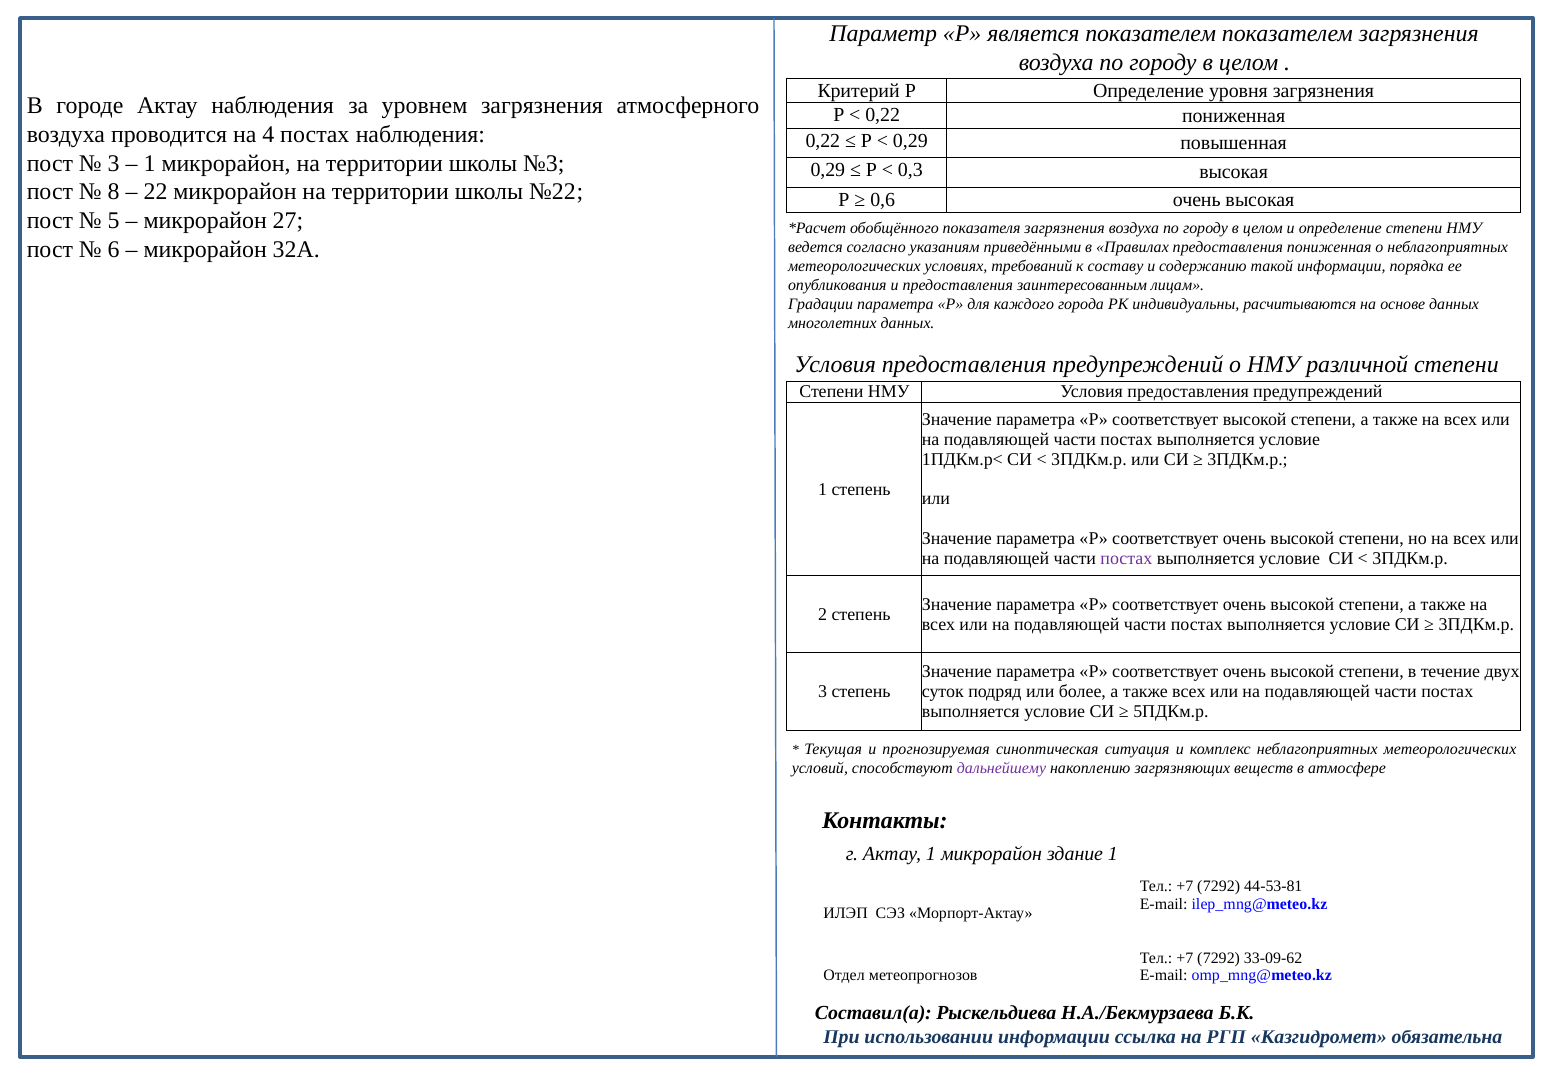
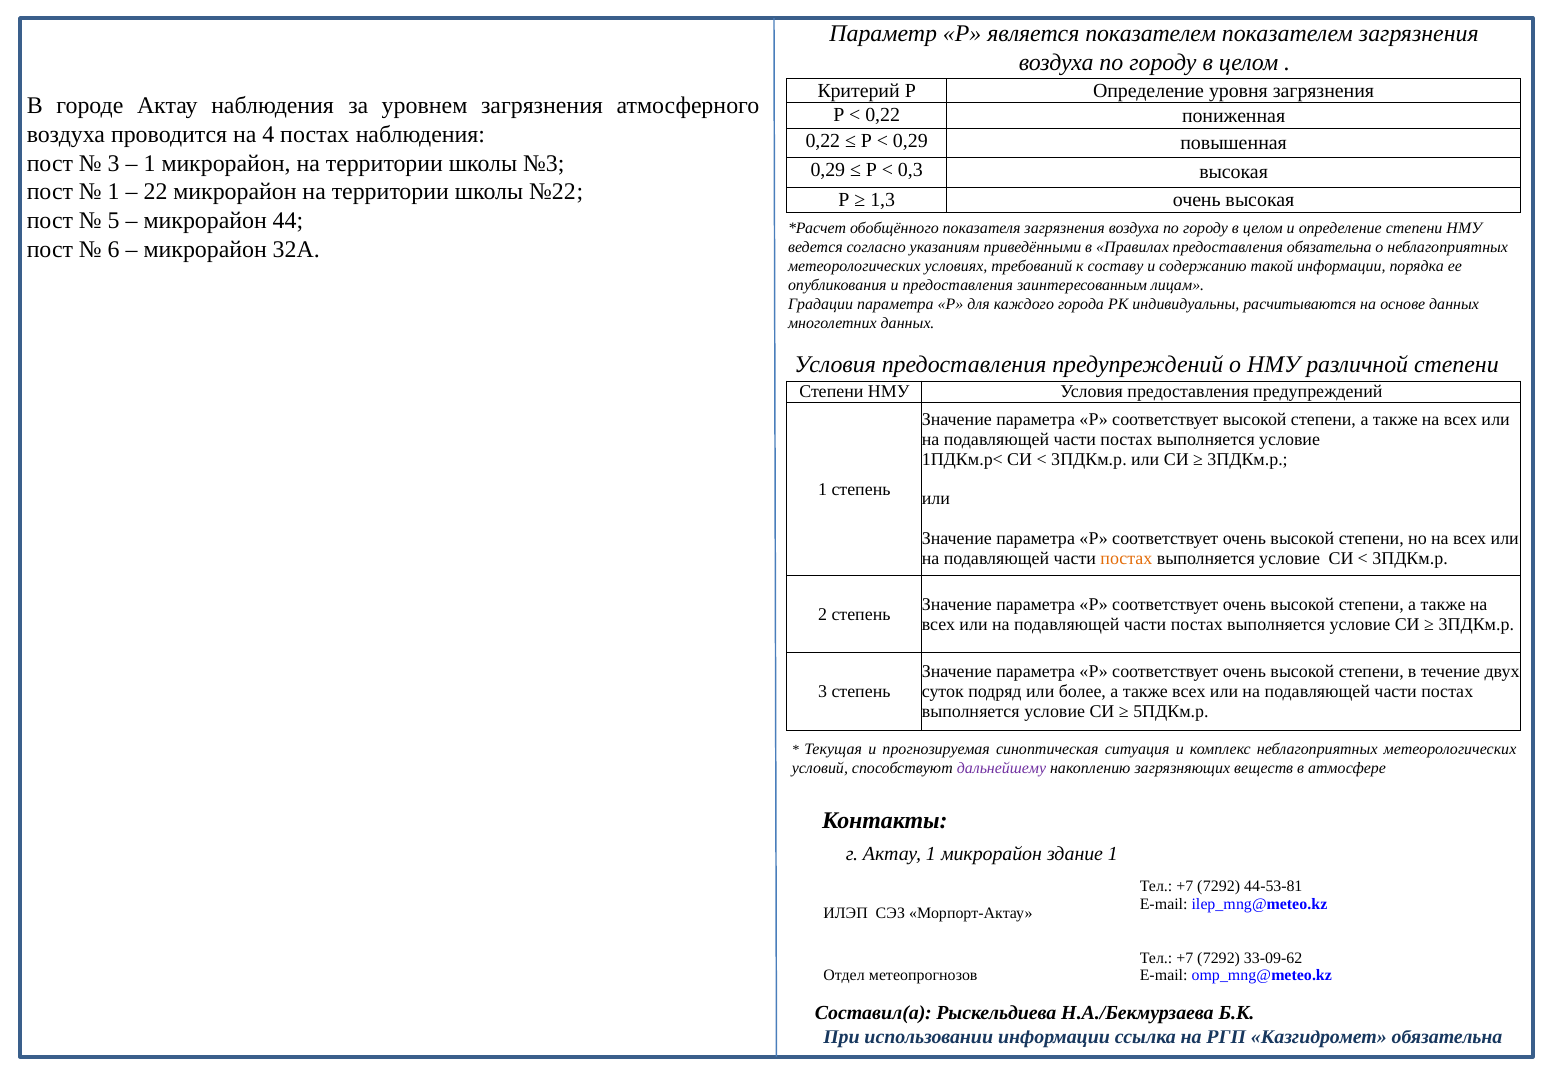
8 at (114, 192): 8 -> 1
0,6: 0,6 -> 1,3
27: 27 -> 44
предоставления пониженная: пониженная -> обязательна
постах at (1126, 559) colour: purple -> orange
